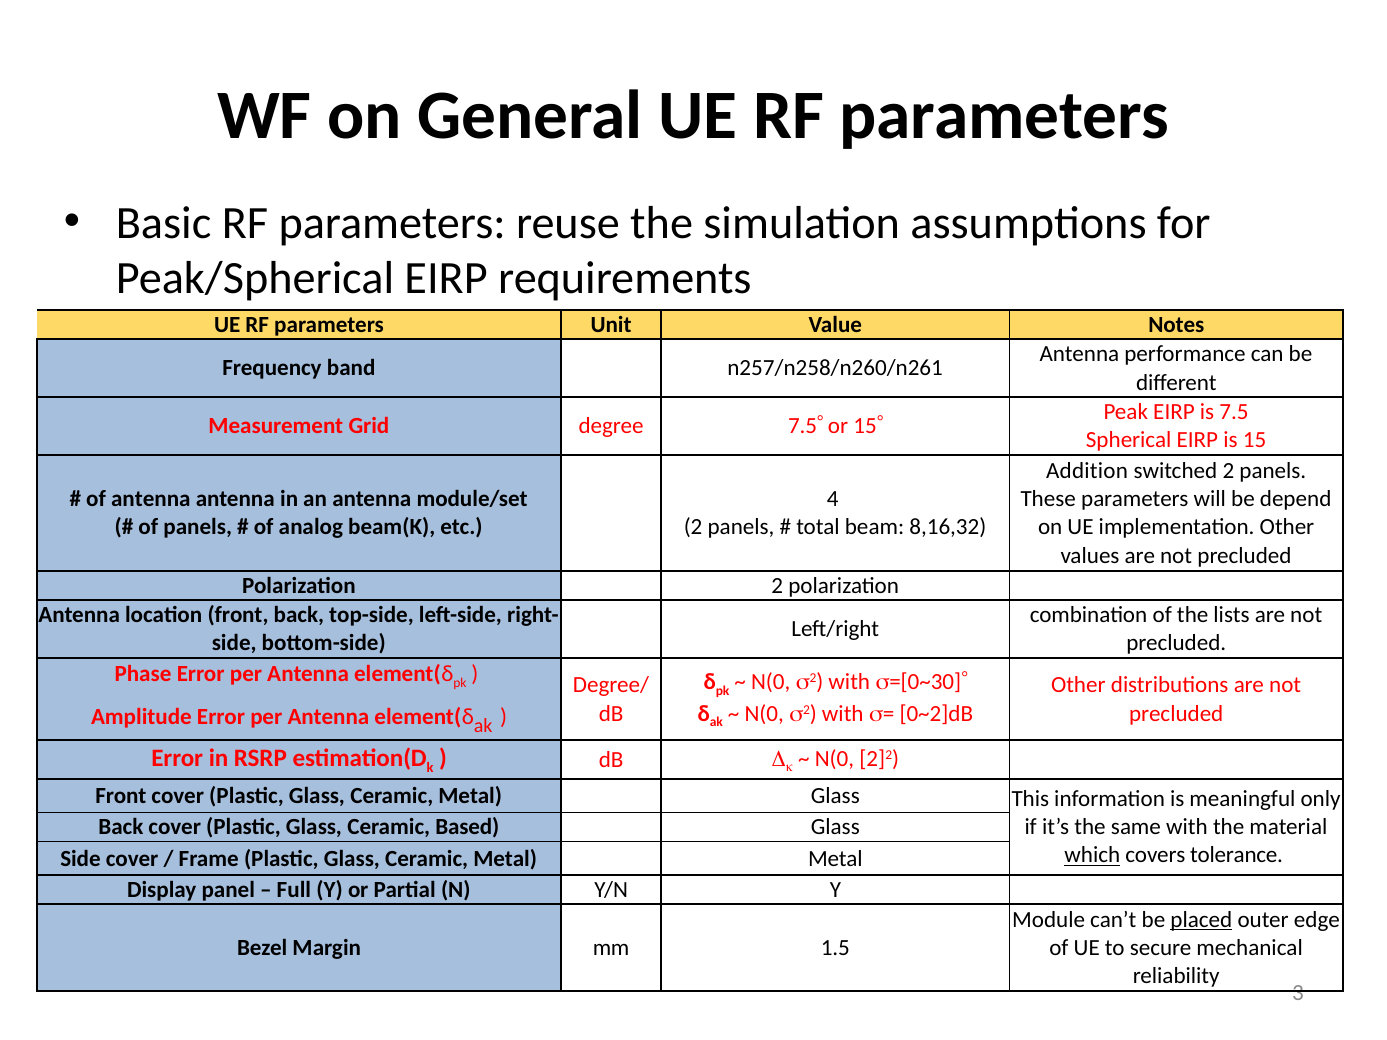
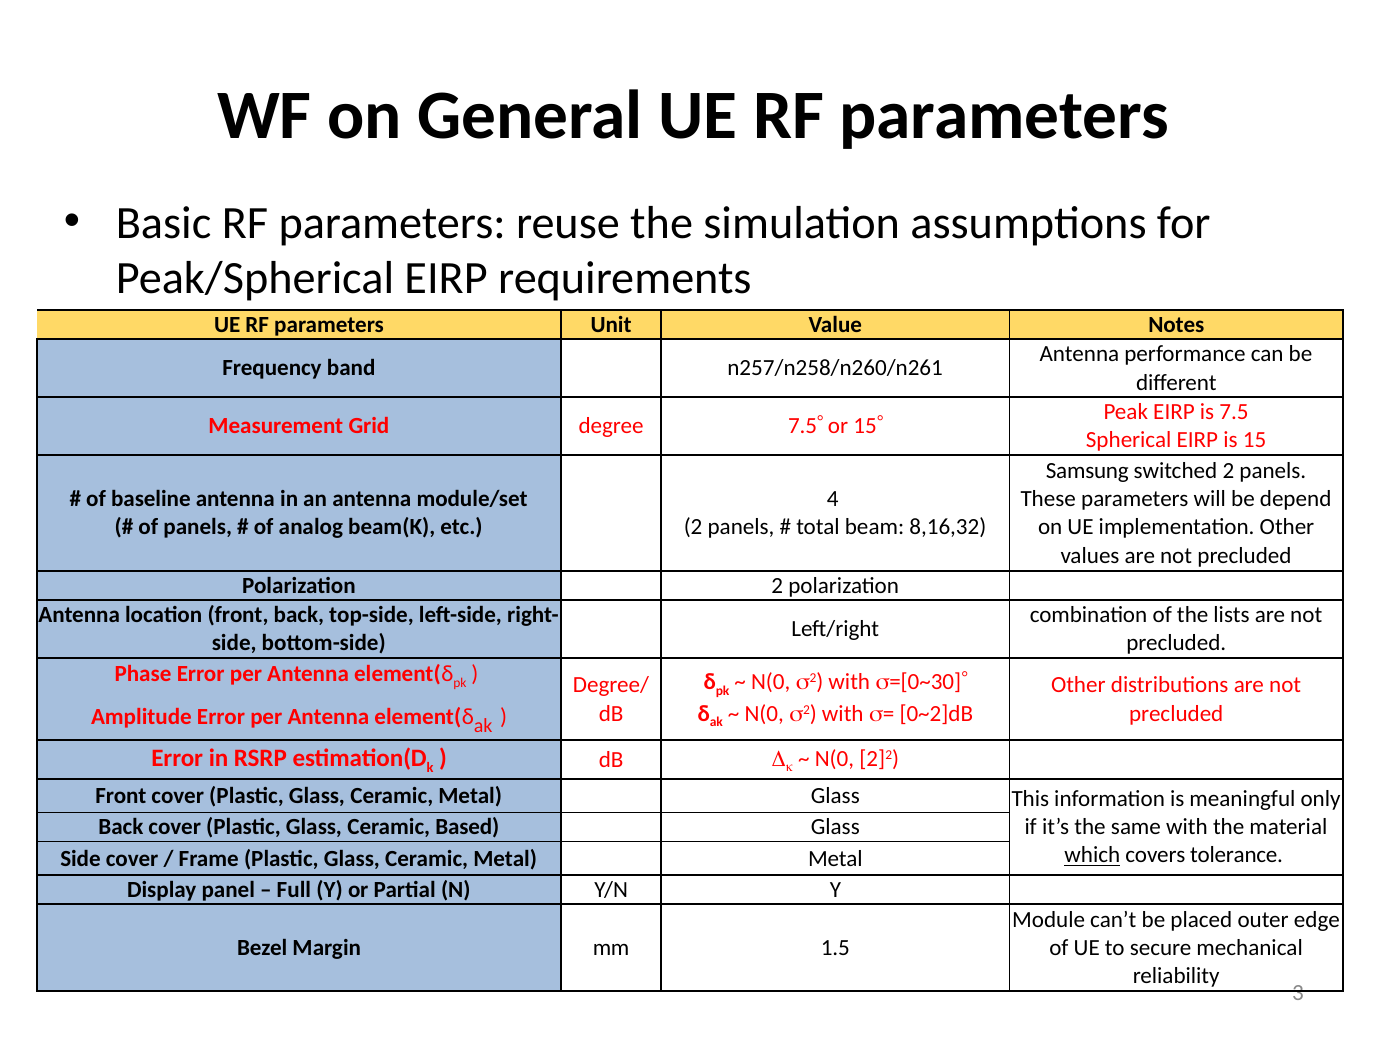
Addition: Addition -> Samsung
of antenna: antenna -> baseline
placed underline: present -> none
